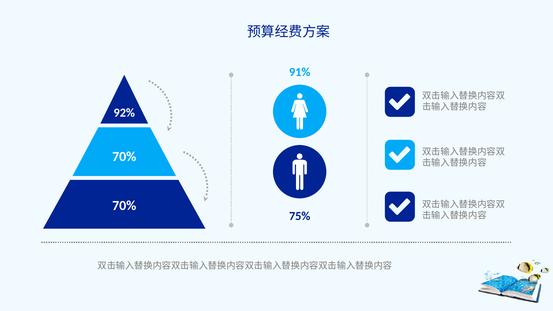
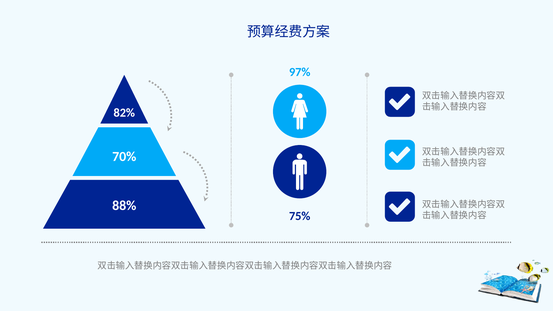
91%: 91% -> 97%
92%: 92% -> 82%
70% at (124, 206): 70% -> 88%
